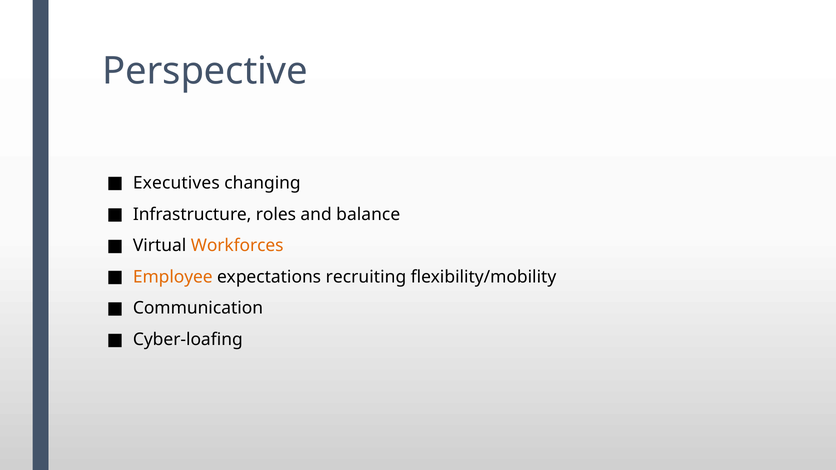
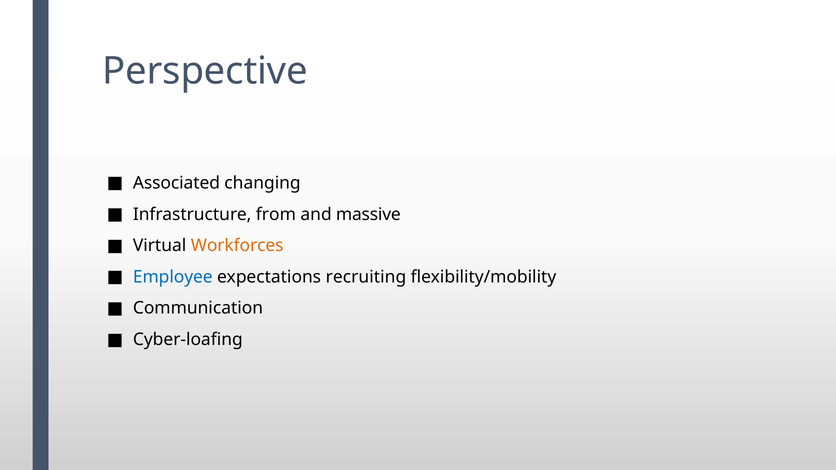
Executives: Executives -> Associated
roles: roles -> from
balance: balance -> massive
Employee colour: orange -> blue
